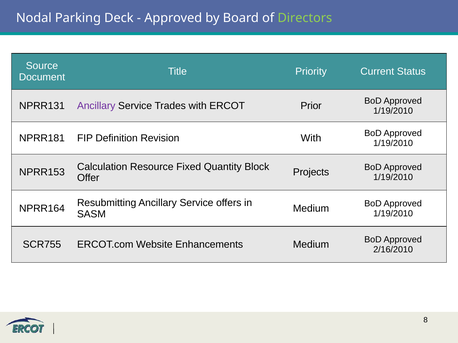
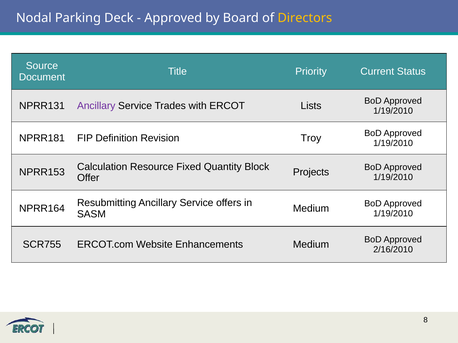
Directors colour: light green -> yellow
Prior: Prior -> Lists
Revision With: With -> Troy
